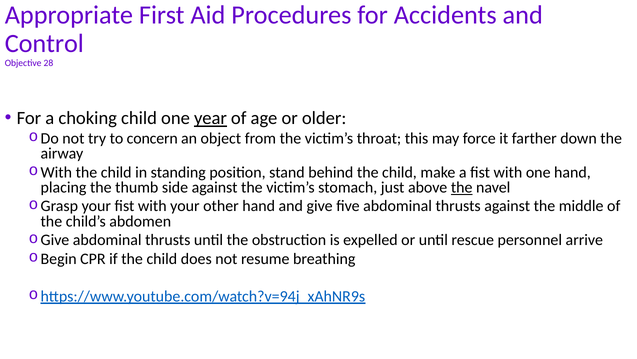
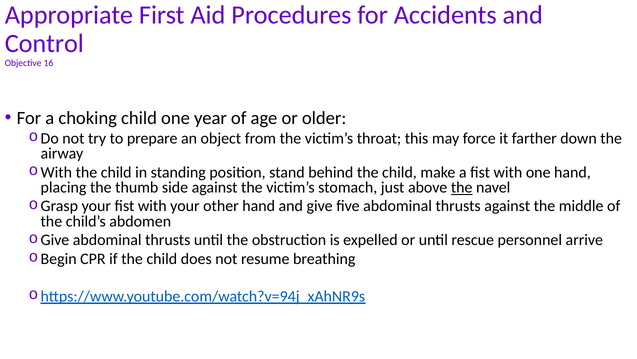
28: 28 -> 16
year underline: present -> none
concern: concern -> prepare
